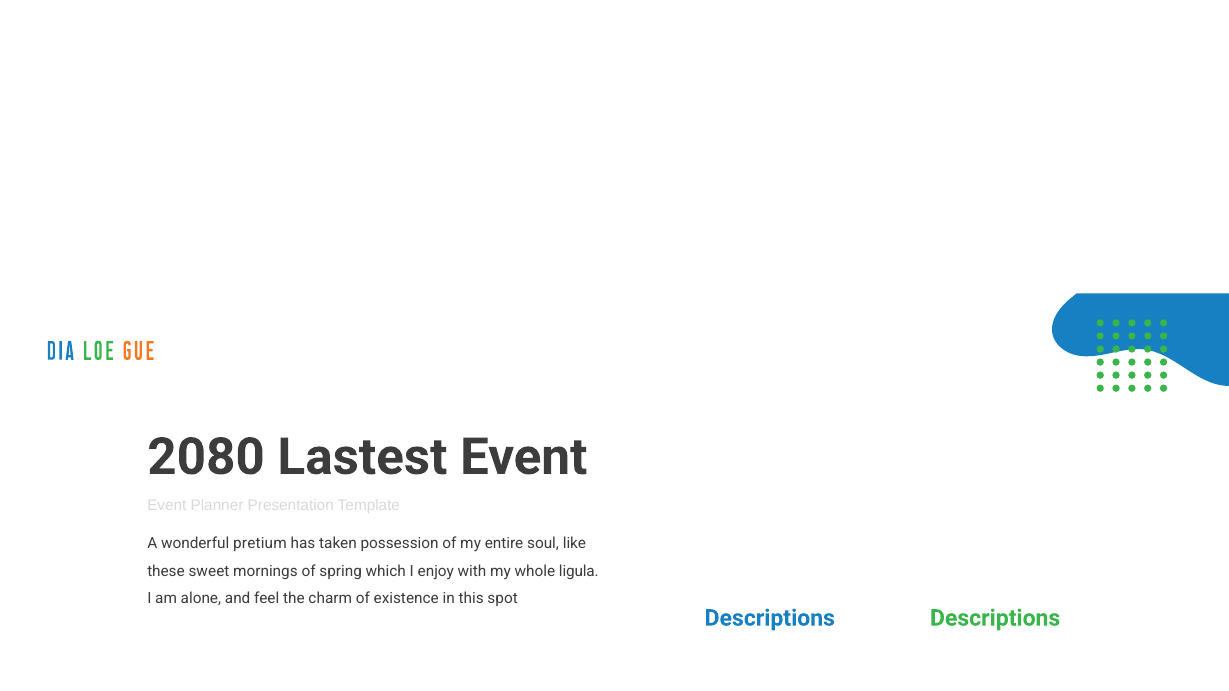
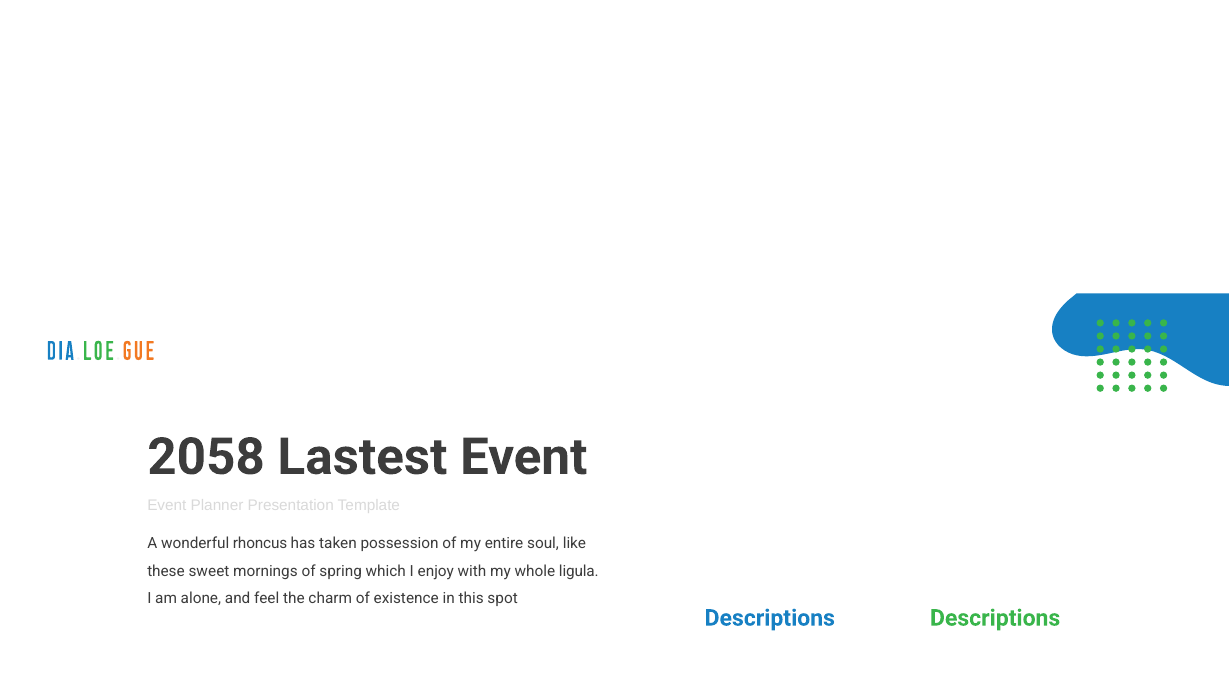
2080: 2080 -> 2058
pretium: pretium -> rhoncus
